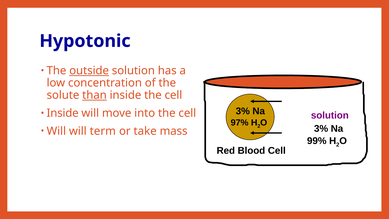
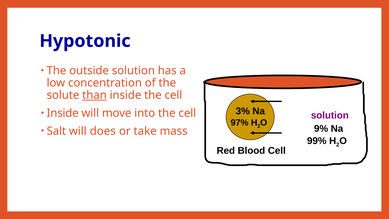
outside underline: present -> none
3% at (321, 129): 3% -> 9%
Will at (56, 131): Will -> Salt
term: term -> does
